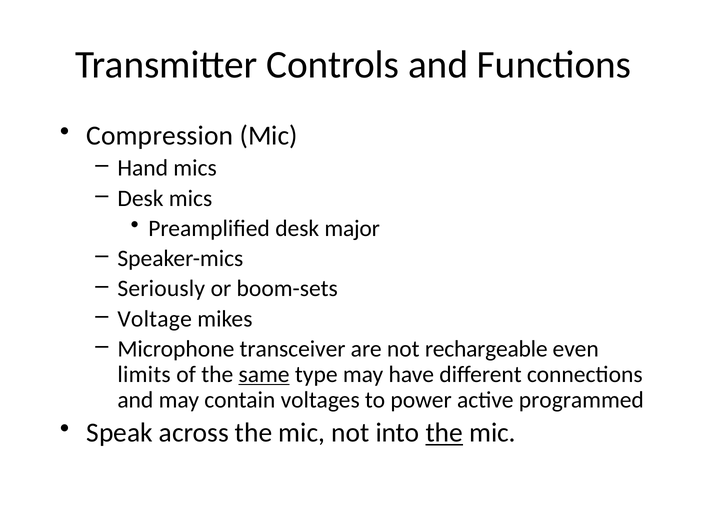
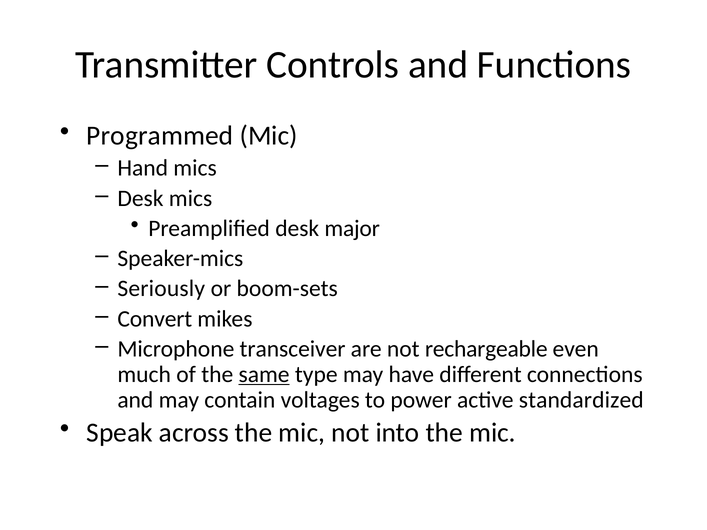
Compression: Compression -> Programmed
Voltage: Voltage -> Convert
limits: limits -> much
programmed: programmed -> standardized
the at (444, 433) underline: present -> none
